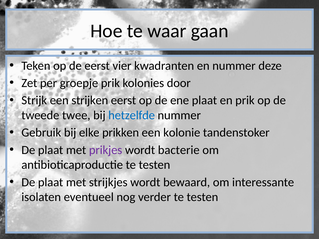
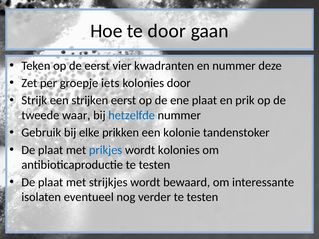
te waar: waar -> door
groepje prik: prik -> iets
twee: twee -> waar
prikjes colour: purple -> blue
wordt bacterie: bacterie -> kolonies
